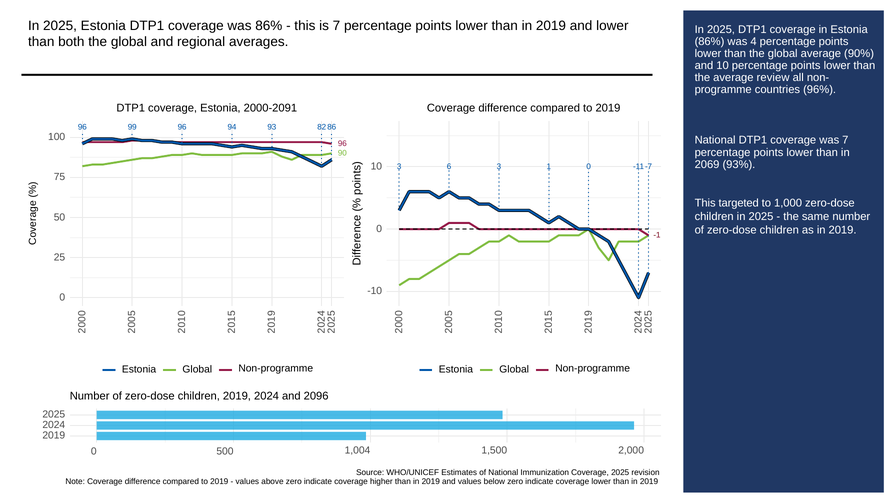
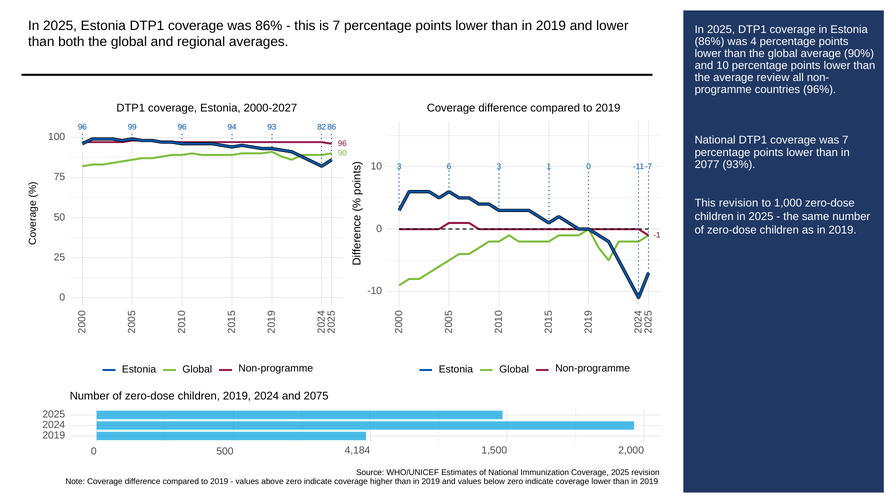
2000-2091: 2000-2091 -> 2000-2027
2069: 2069 -> 2077
This targeted: targeted -> revision
2096: 2096 -> 2075
1,004: 1,004 -> 4,184
